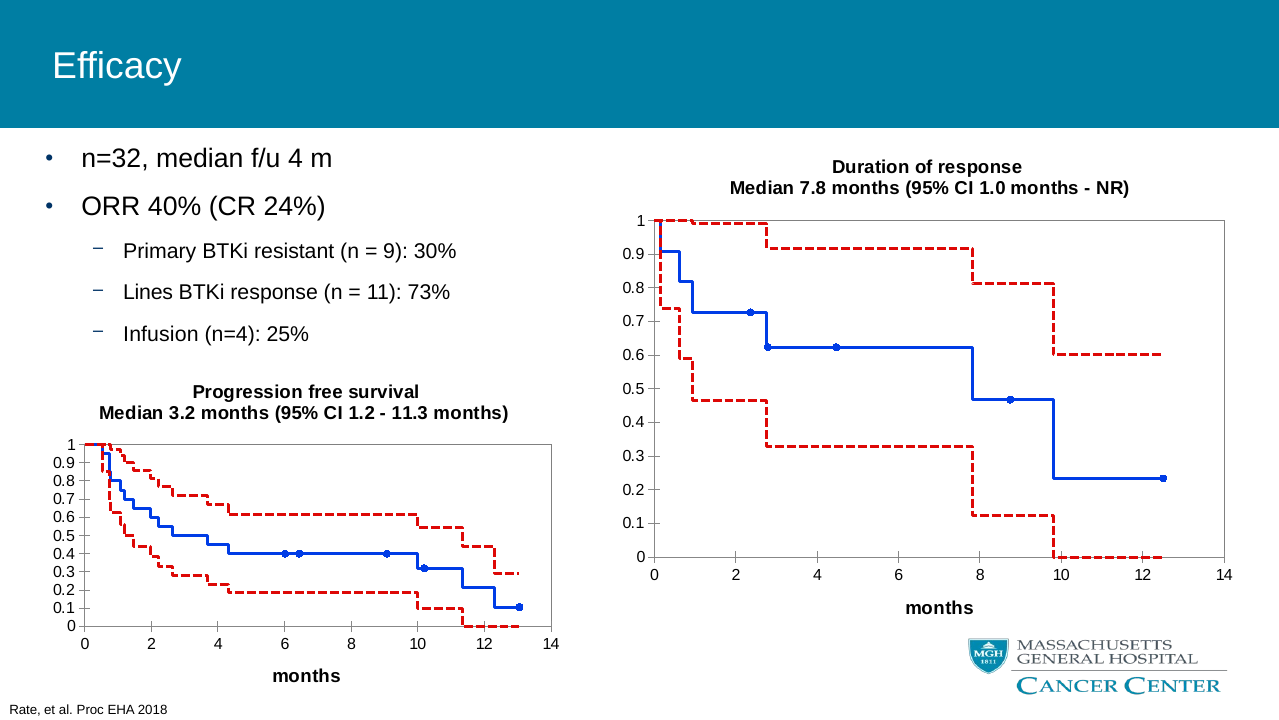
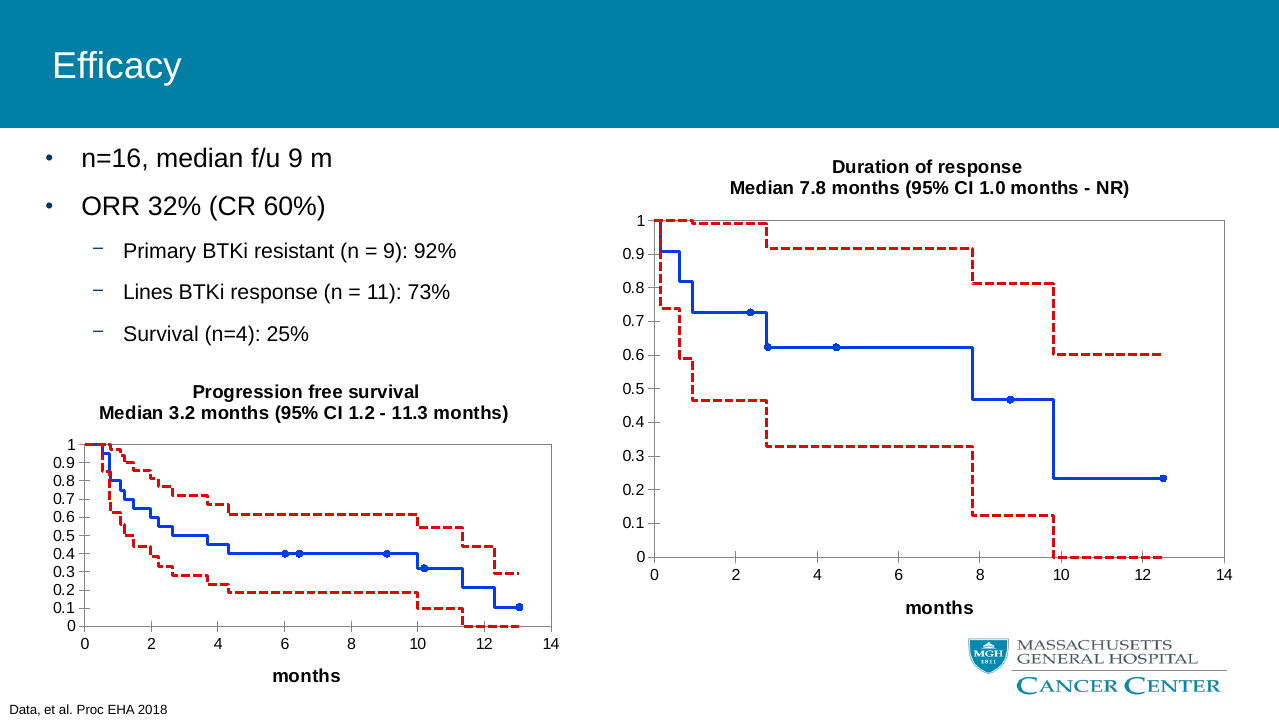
n=32: n=32 -> n=16
f/u 4: 4 -> 9
40%: 40% -> 32%
24%: 24% -> 60%
30%: 30% -> 92%
Infusion at (161, 334): Infusion -> Survival
Rate: Rate -> Data
